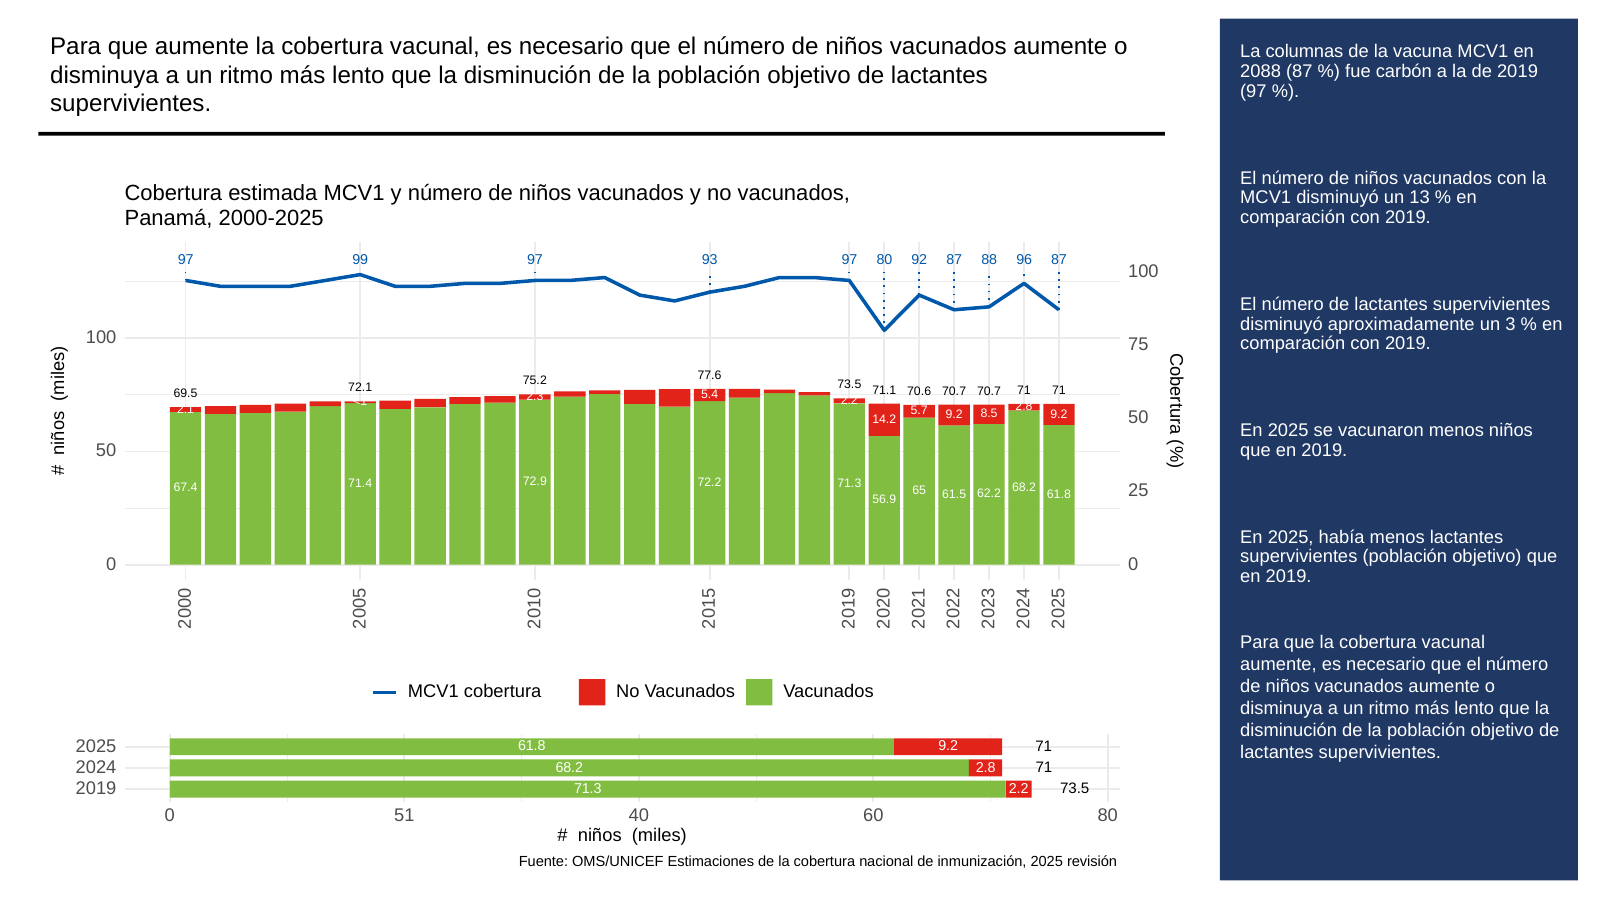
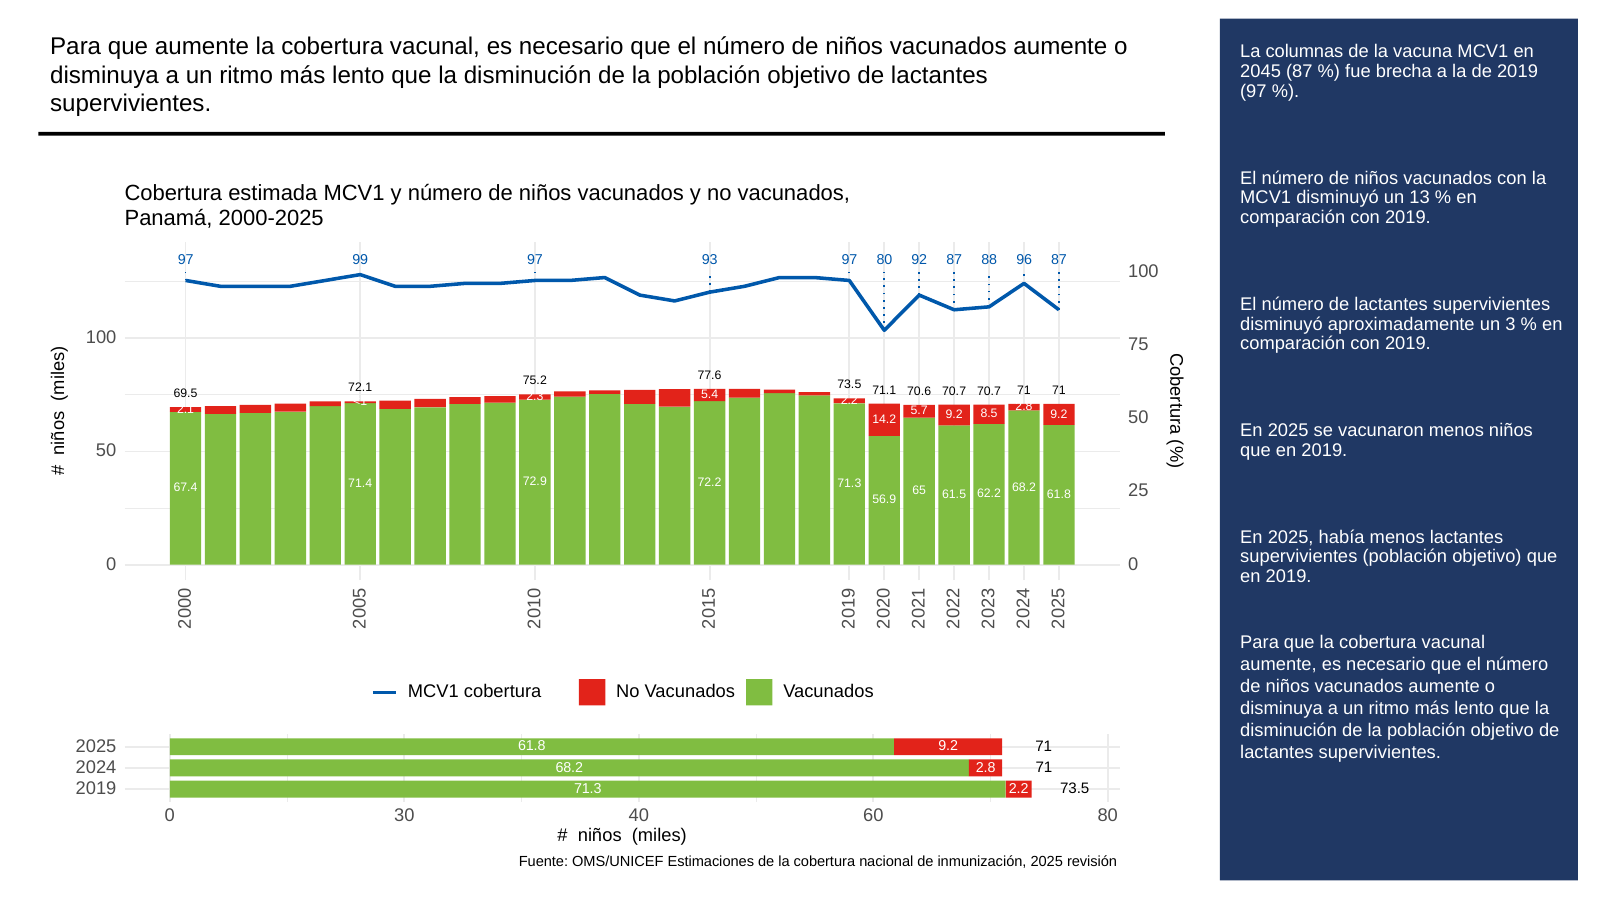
2088: 2088 -> 2045
carbón: carbón -> brecha
51: 51 -> 30
